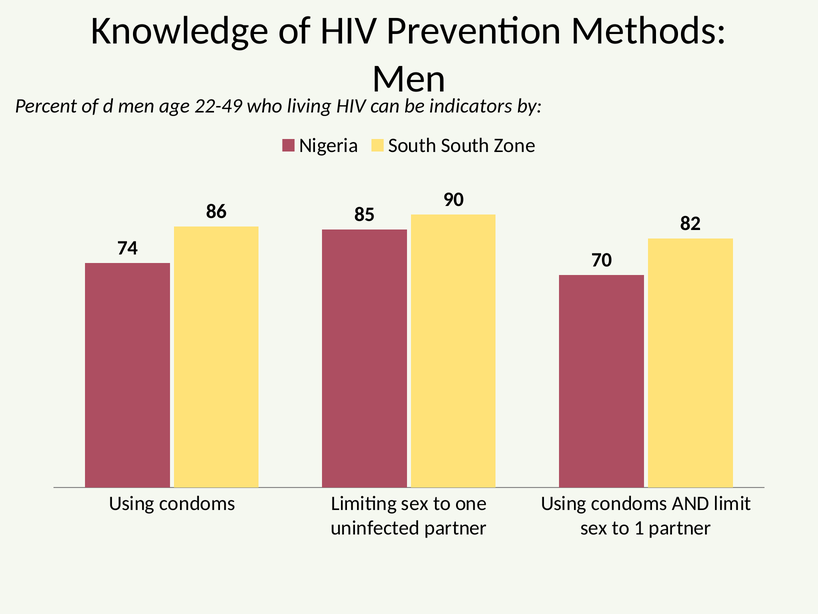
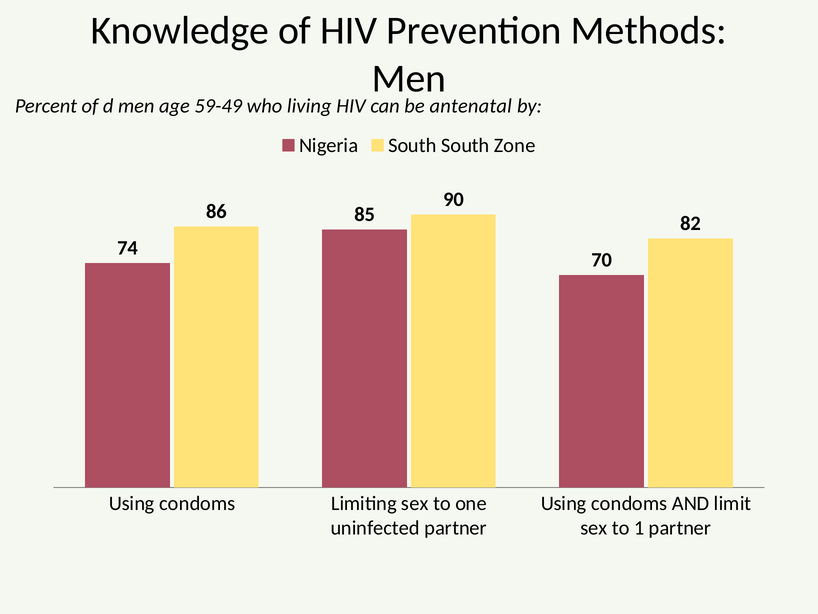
22-49: 22-49 -> 59-49
indicators: indicators -> antenatal
